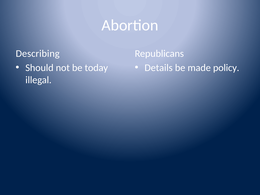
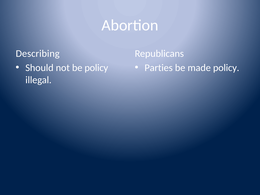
be today: today -> policy
Details: Details -> Parties
